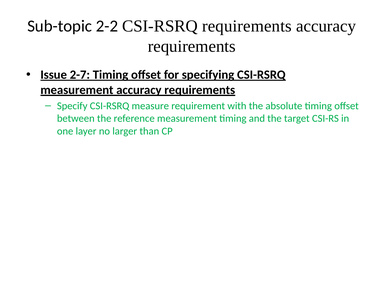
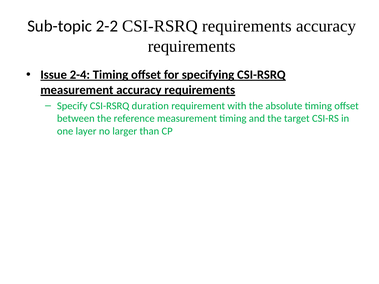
2-7: 2-7 -> 2-4
measure: measure -> duration
